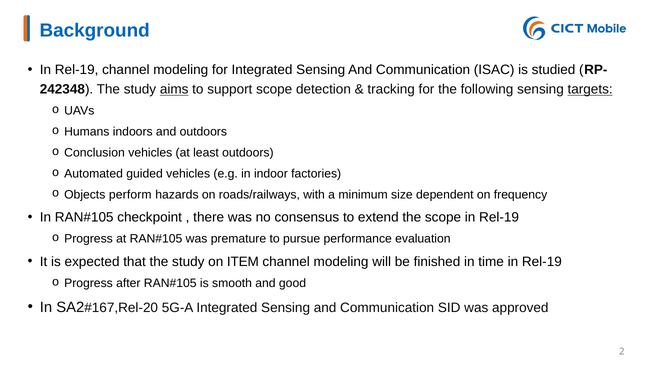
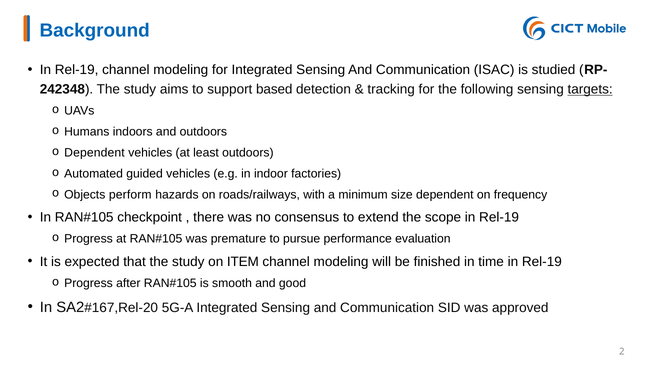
aims underline: present -> none
support scope: scope -> based
Conclusion at (95, 153): Conclusion -> Dependent
